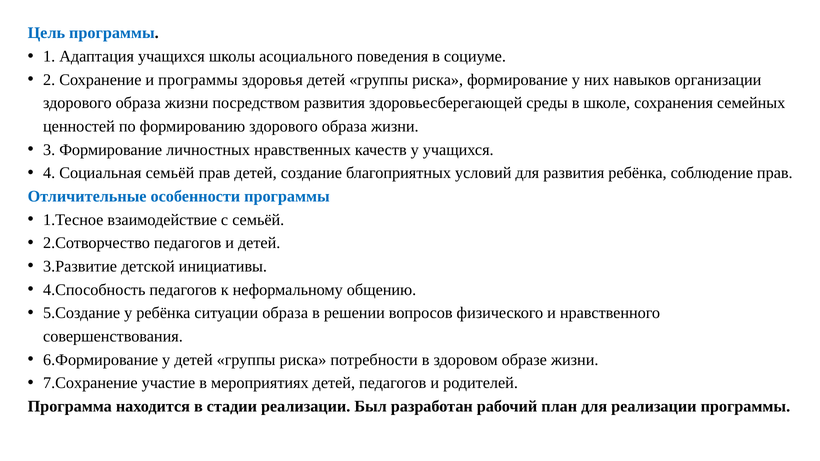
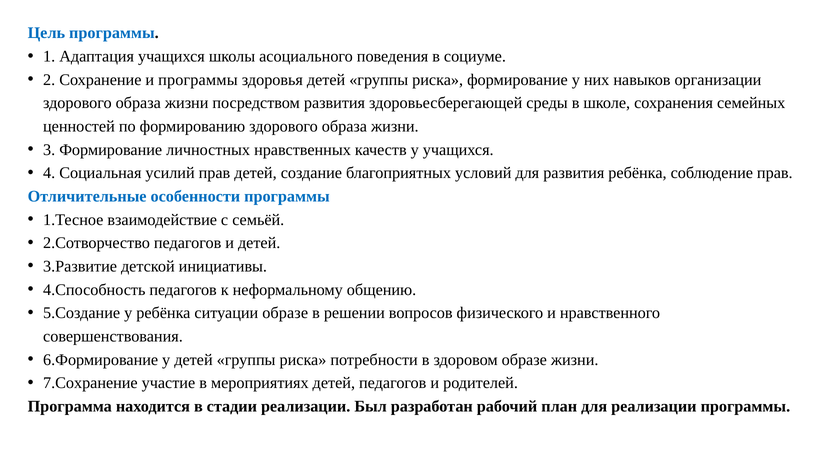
Социальная семьёй: семьёй -> усилий
ситуации образа: образа -> образе
